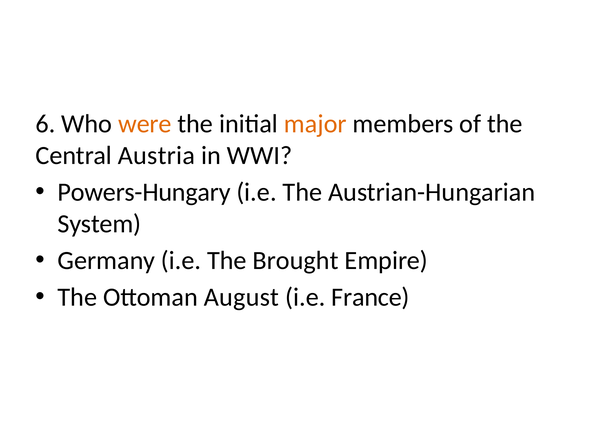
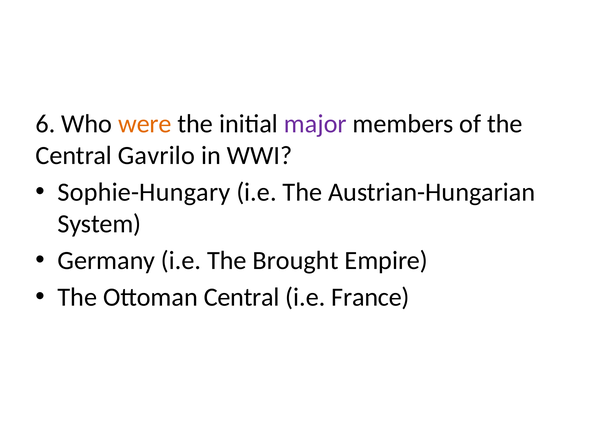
major colour: orange -> purple
Austria: Austria -> Gavrilo
Powers-Hungary: Powers-Hungary -> Sophie-Hungary
Ottoman August: August -> Central
